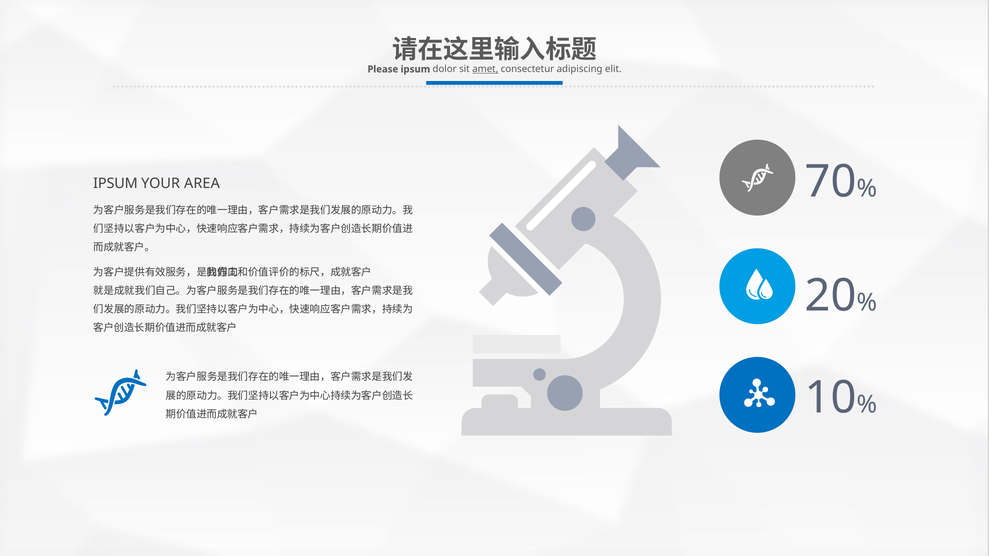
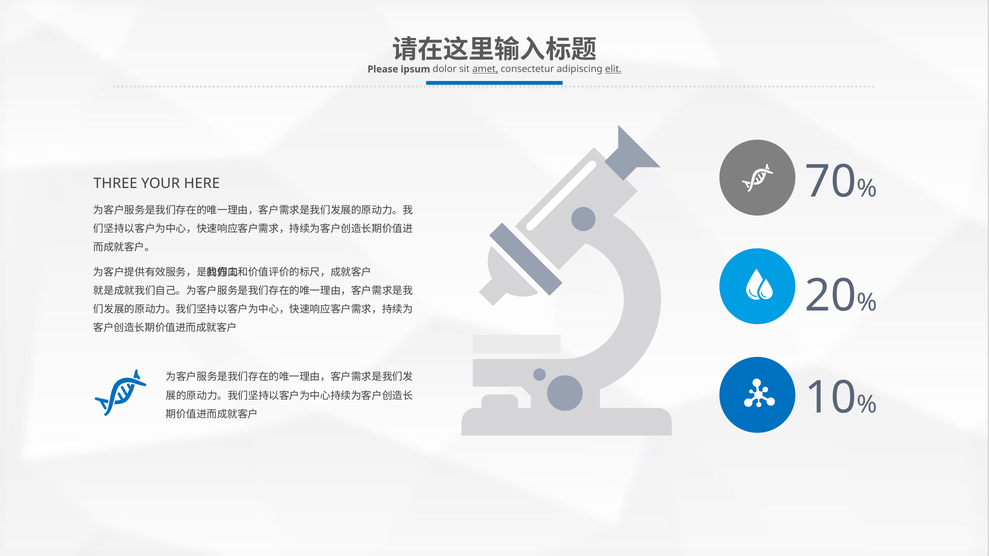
elit underline: none -> present
IPSUM at (116, 184): IPSUM -> THREE
AREA: AREA -> HERE
